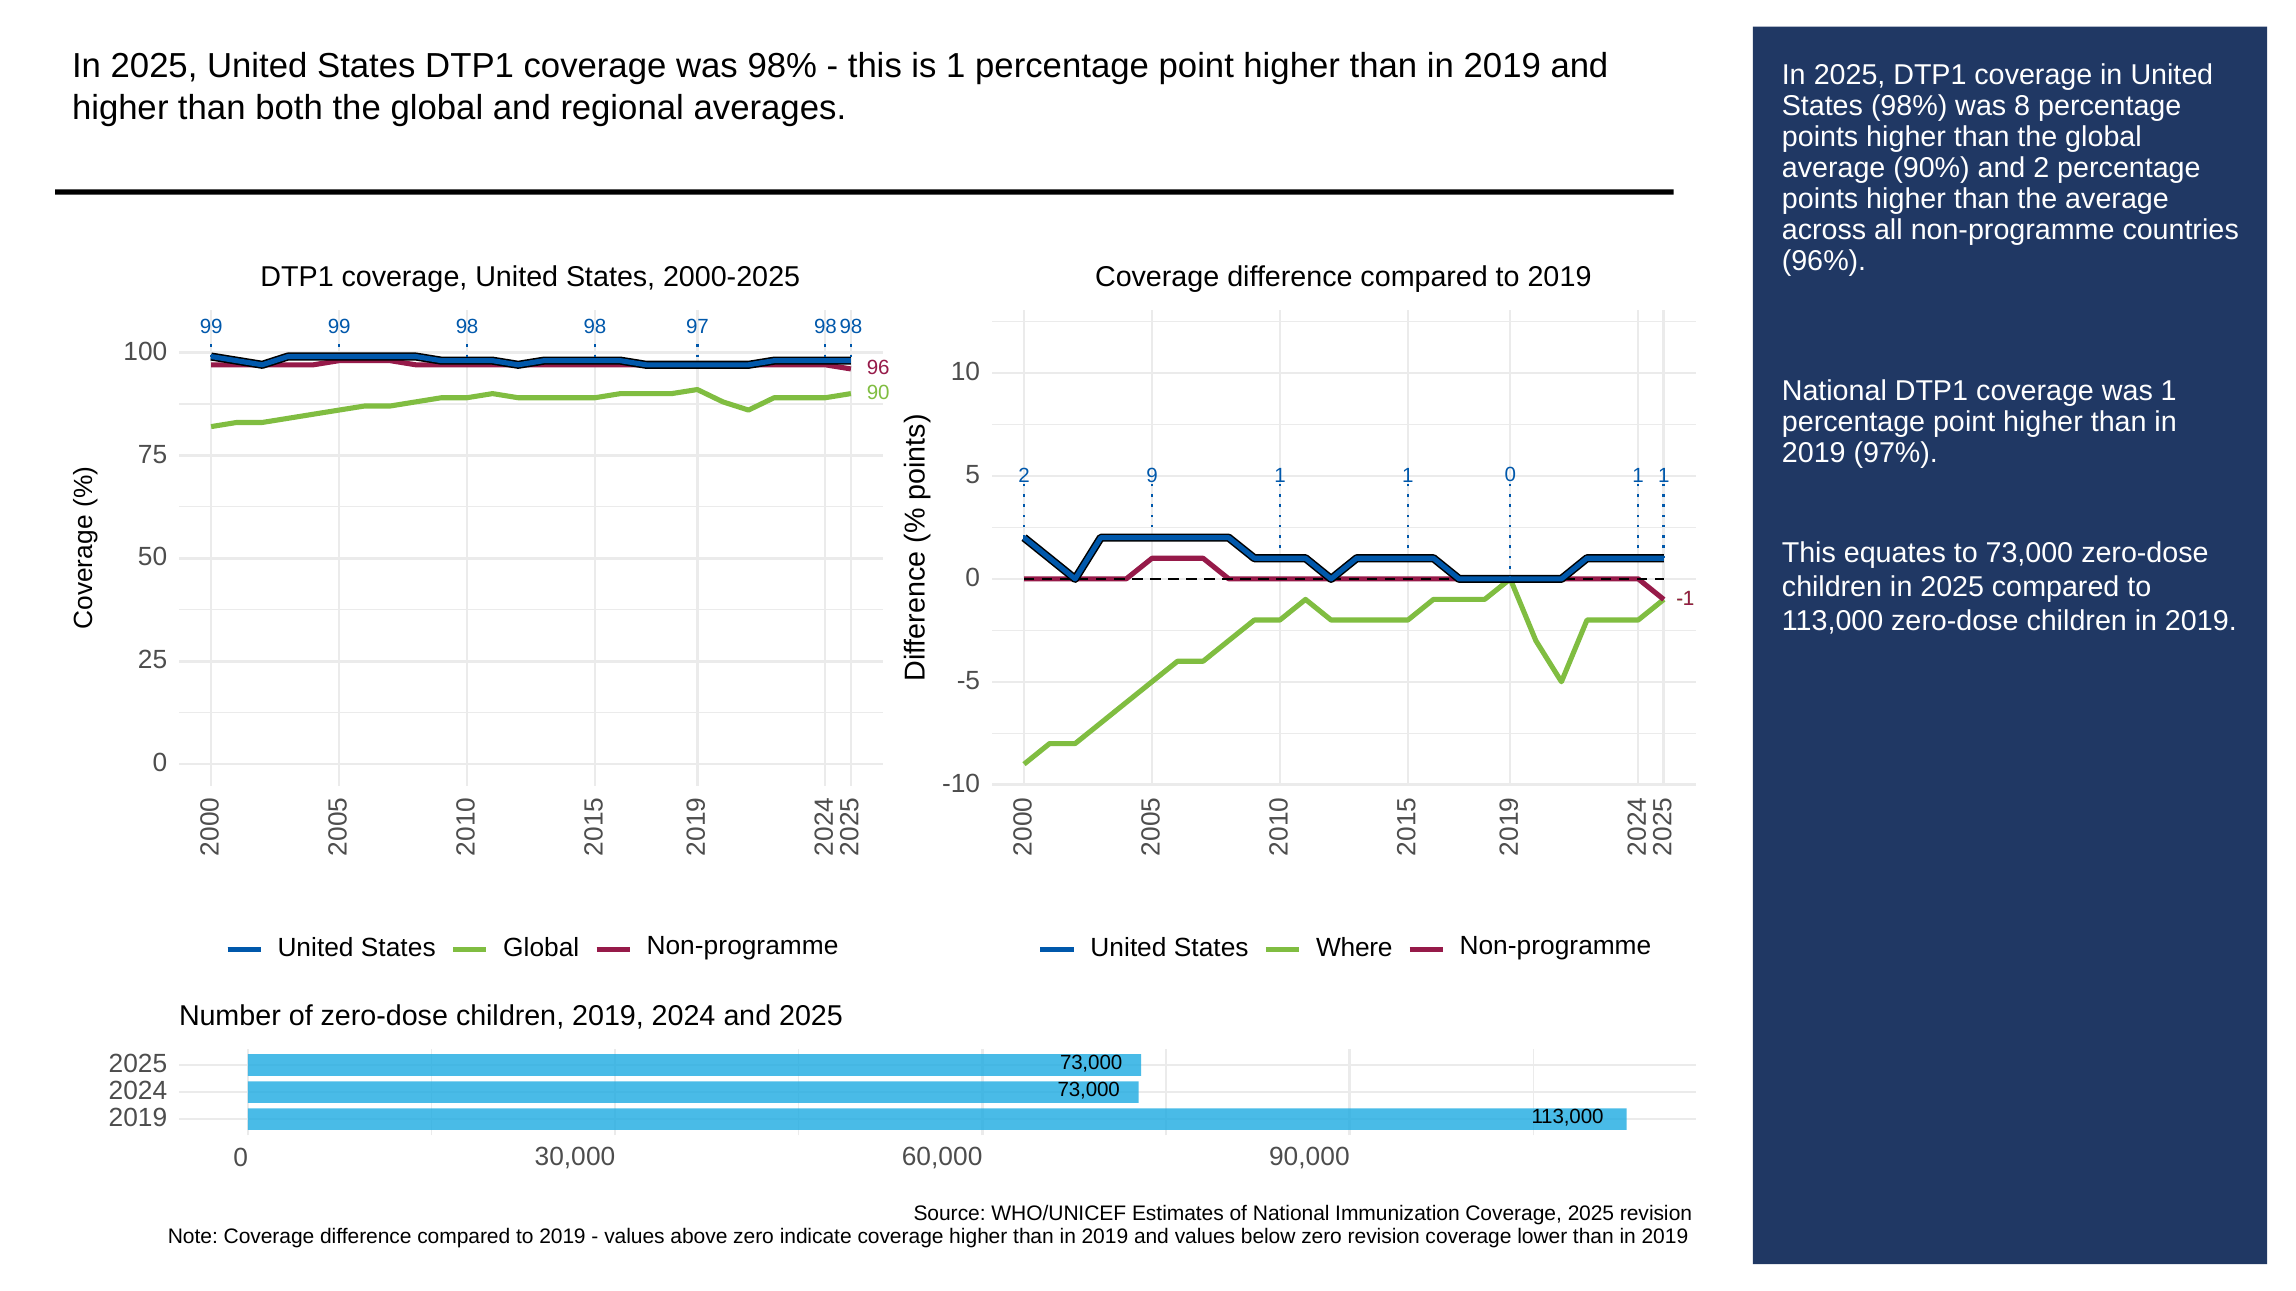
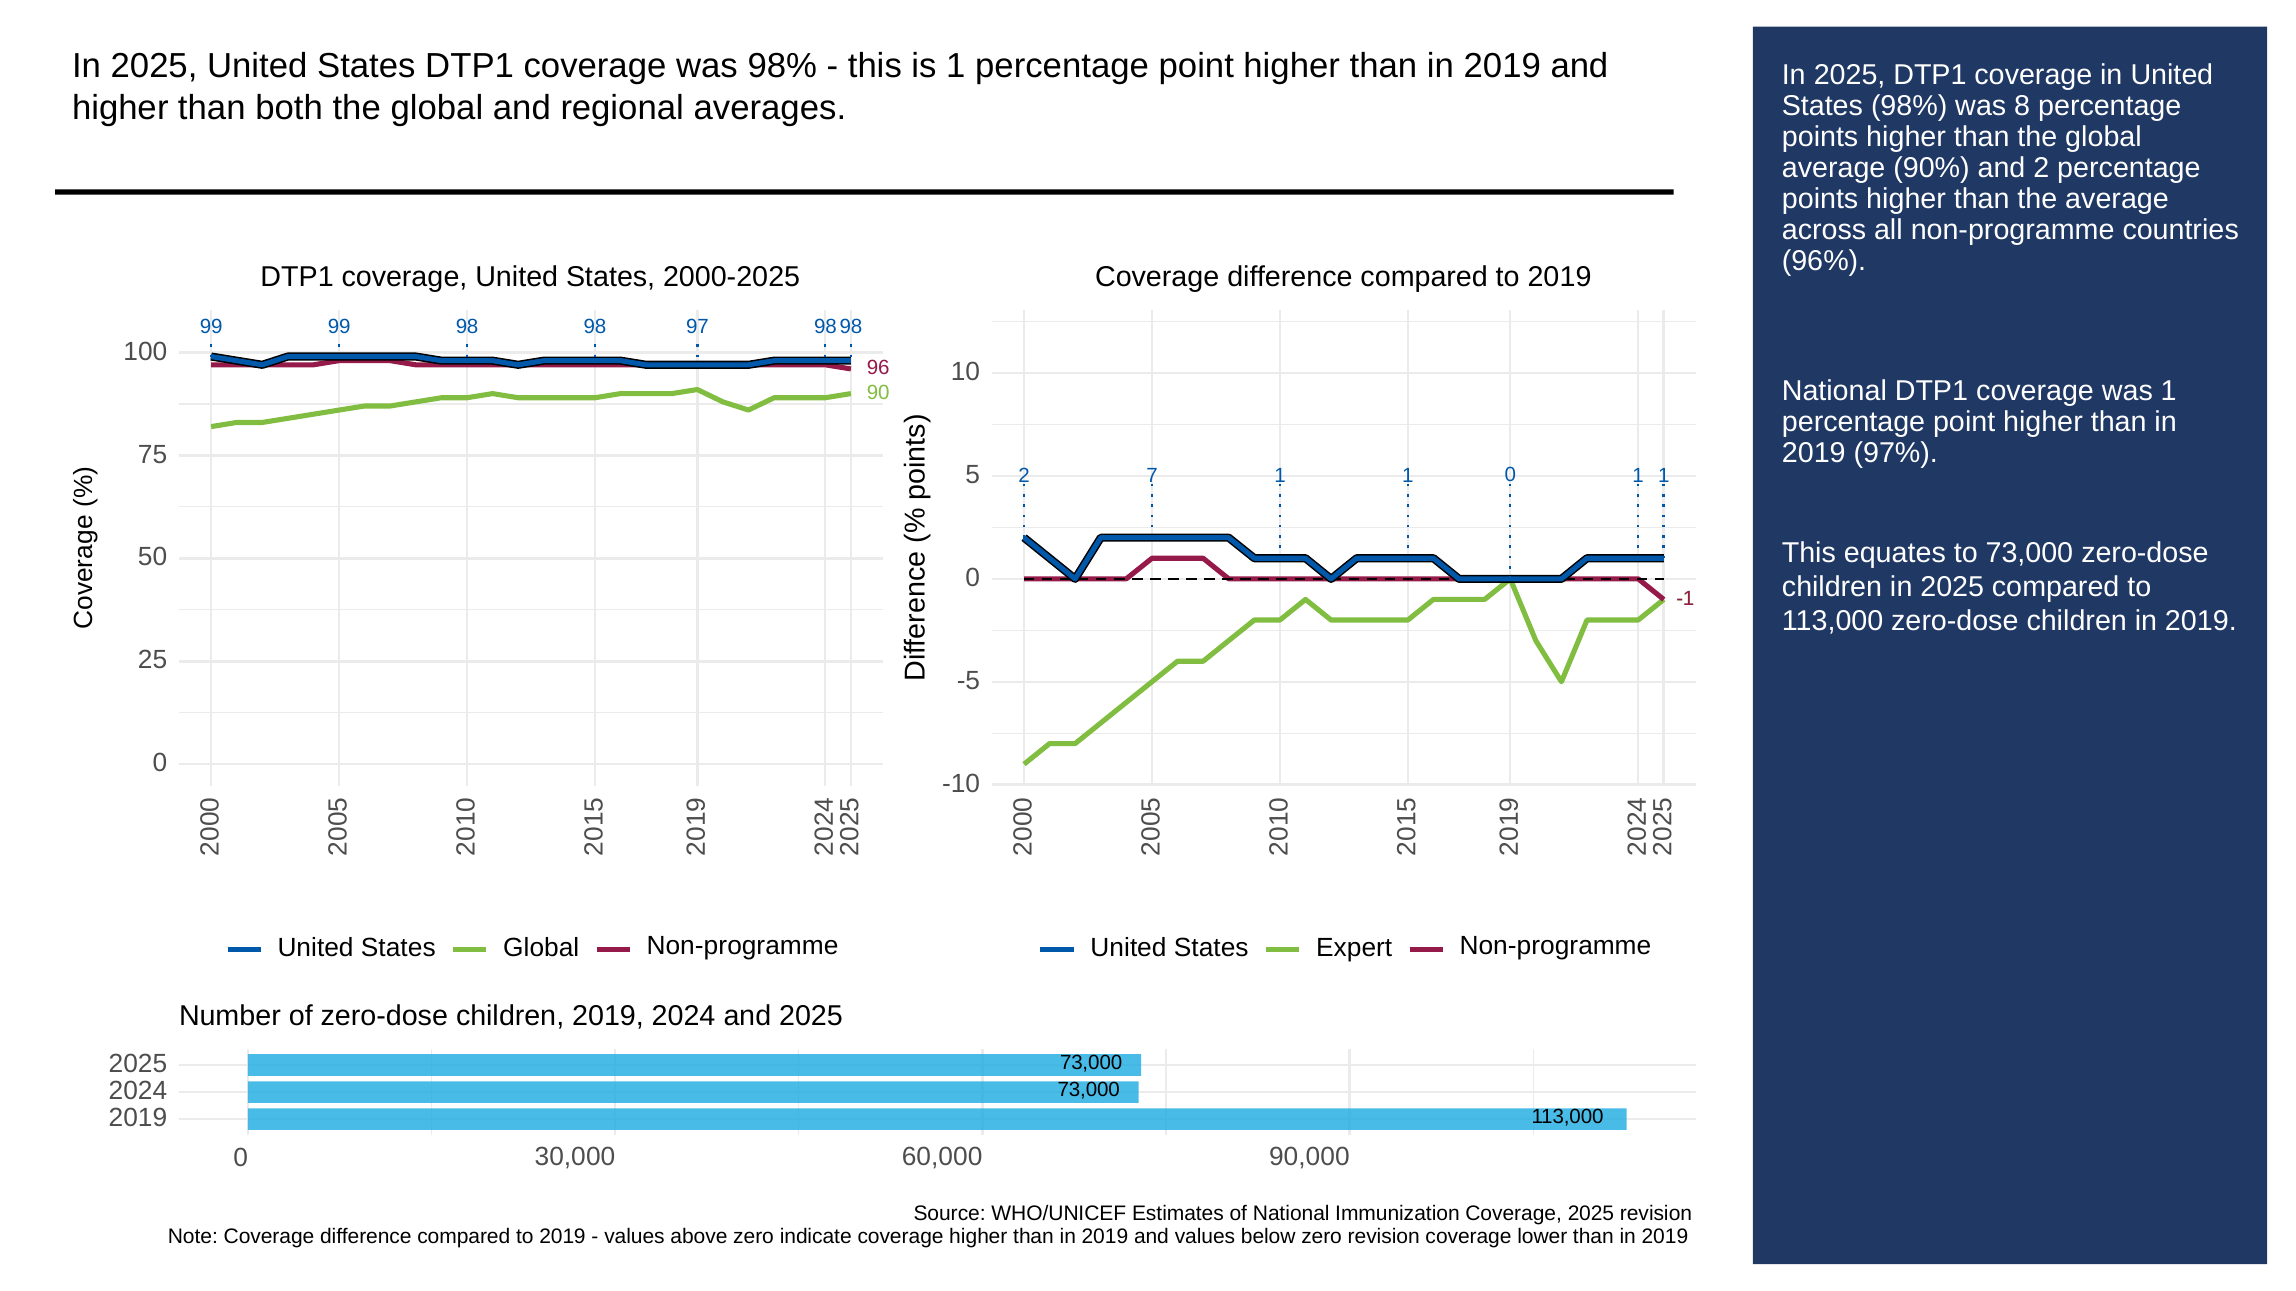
2 9: 9 -> 7
Where: Where -> Expert
